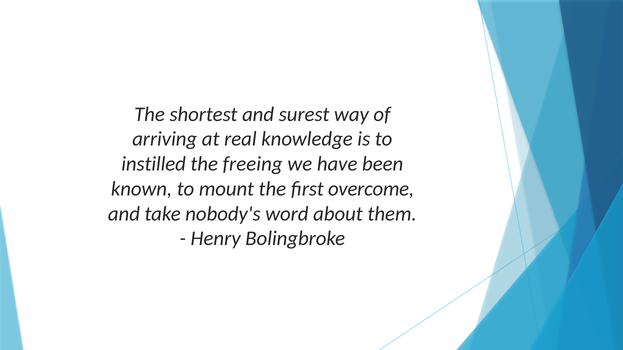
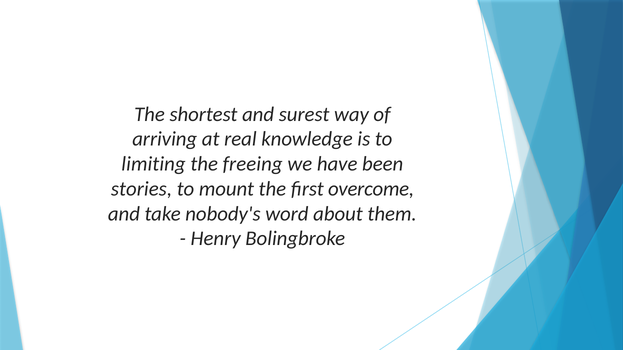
instilled: instilled -> limiting
known: known -> stories
